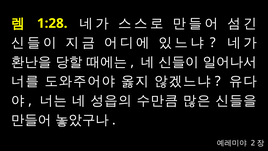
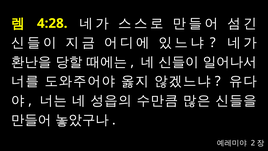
1:28: 1:28 -> 4:28
